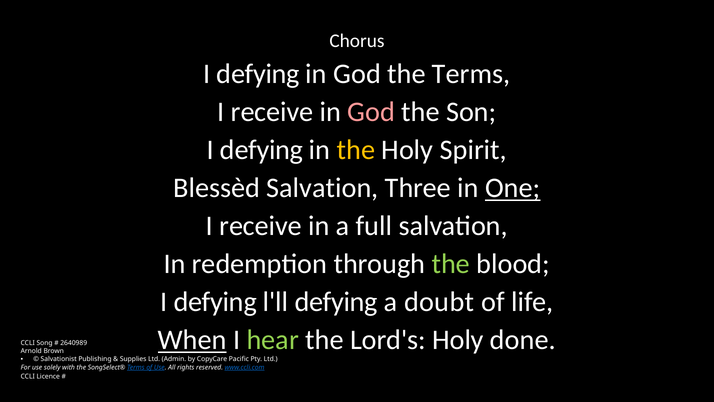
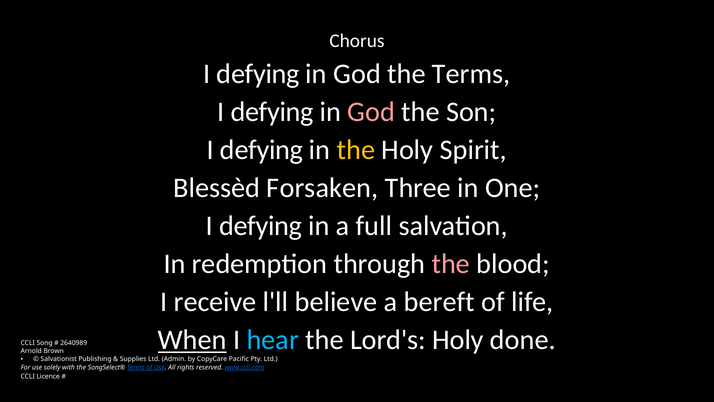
receive at (272, 112): receive -> defying
Blessèd Salvation: Salvation -> Forsaken
One underline: present -> none
receive at (261, 226): receive -> defying
the at (451, 264) colour: light green -> pink
defying at (215, 302): defying -> receive
l'll defying: defying -> believe
doubt: doubt -> bereft
hear colour: light green -> light blue
